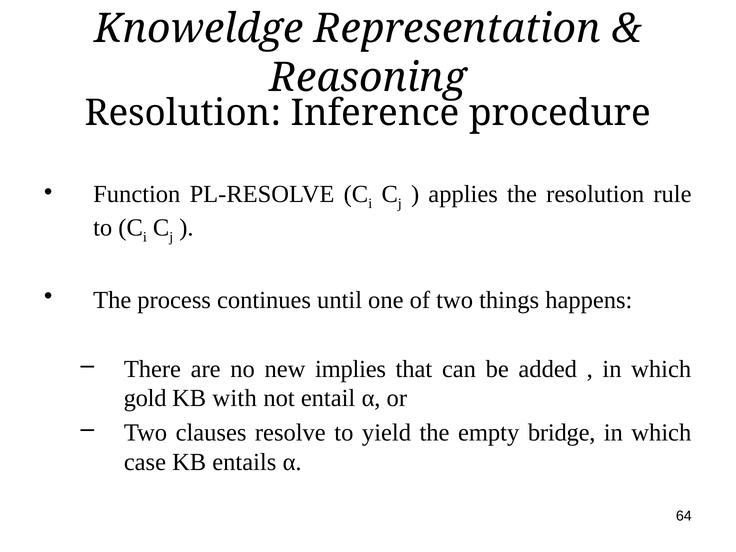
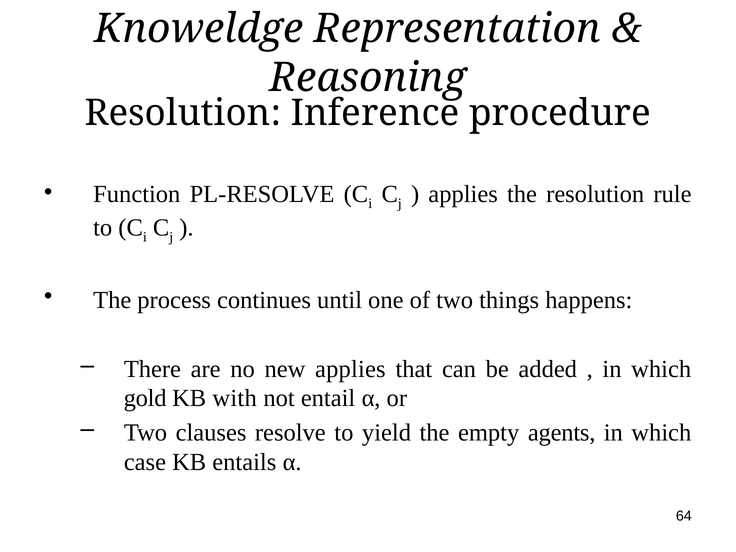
new implies: implies -> applies
bridge: bridge -> agents
